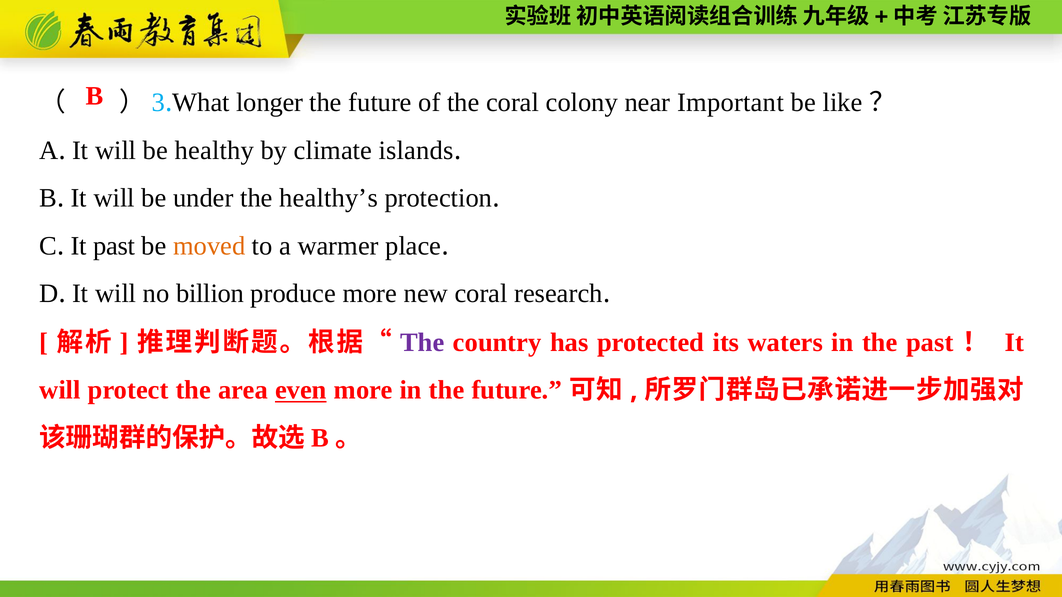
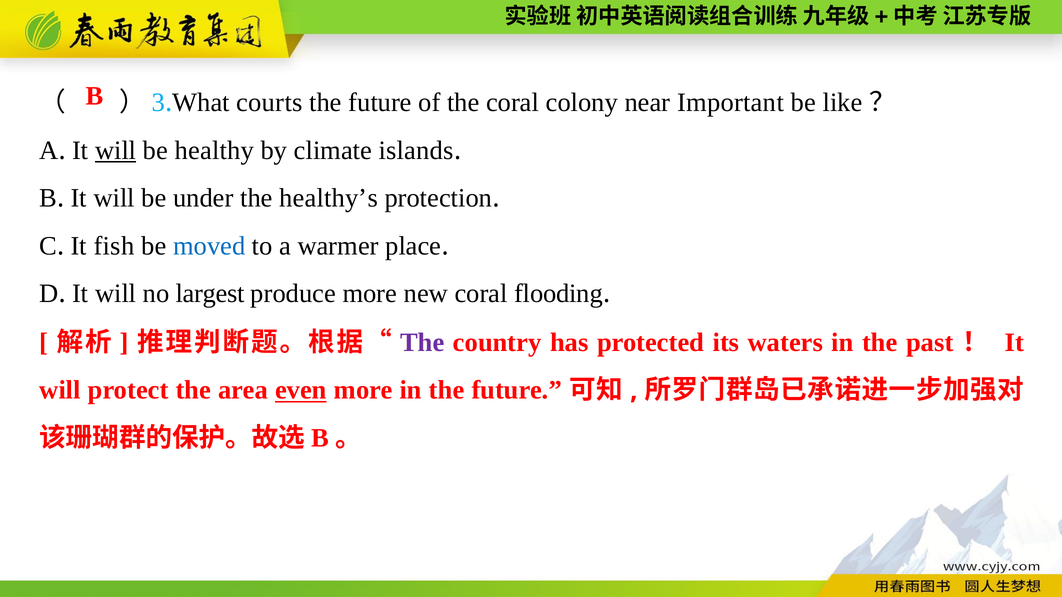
longer: longer -> courts
will at (116, 151) underline: none -> present
It past: past -> fish
moved colour: orange -> blue
billion: billion -> largest
research: research -> flooding
